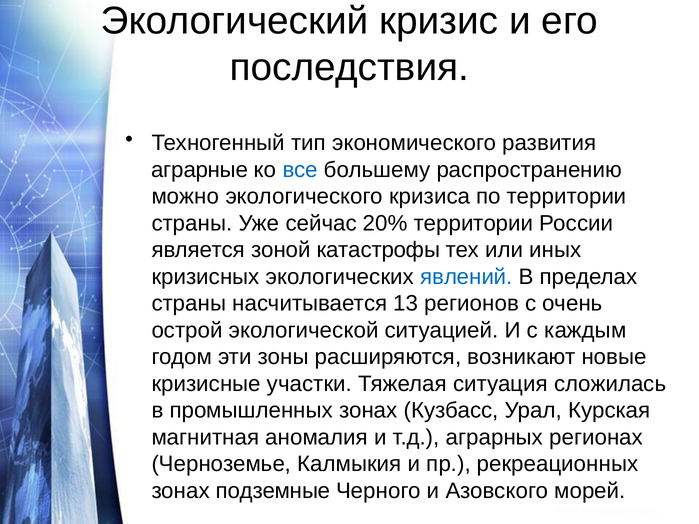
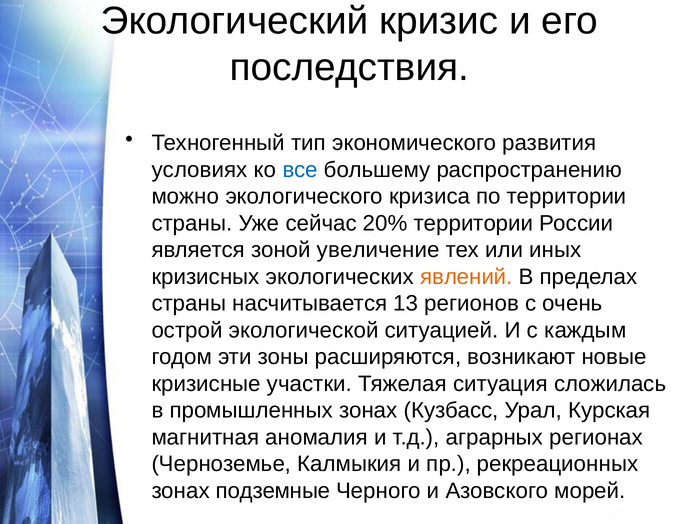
аграрные: аграрные -> условиях
катастрофы: катастрофы -> увеличение
явлений colour: blue -> orange
